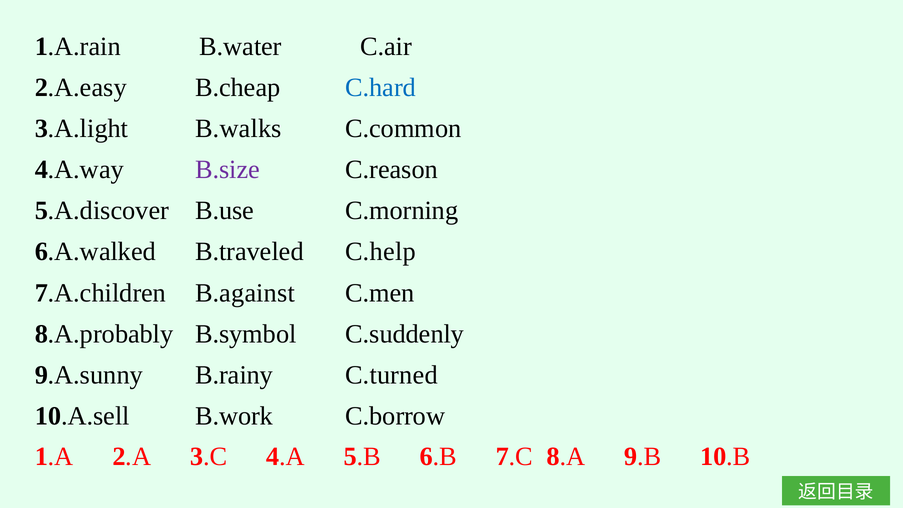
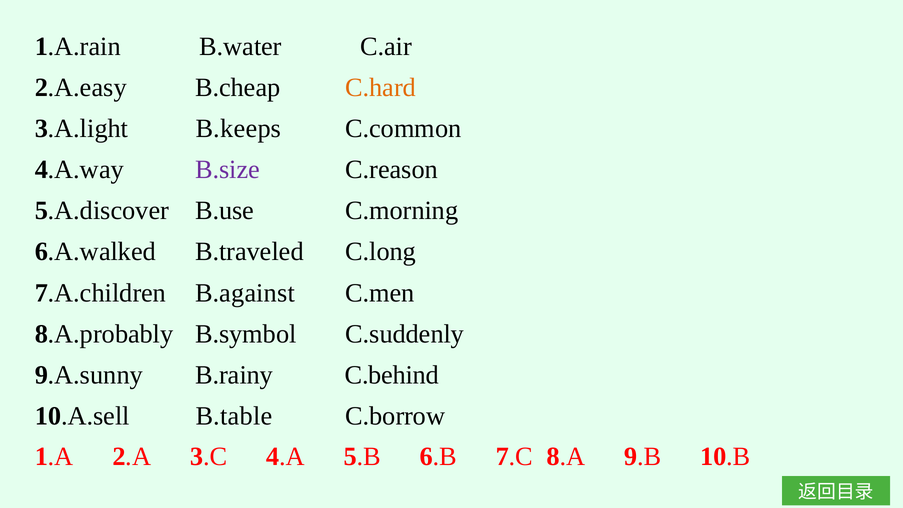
C.hard colour: blue -> orange
B.walks: B.walks -> B.keeps
C.help: C.help -> C.long
C.turned: C.turned -> C.behind
B.work: B.work -> B.table
